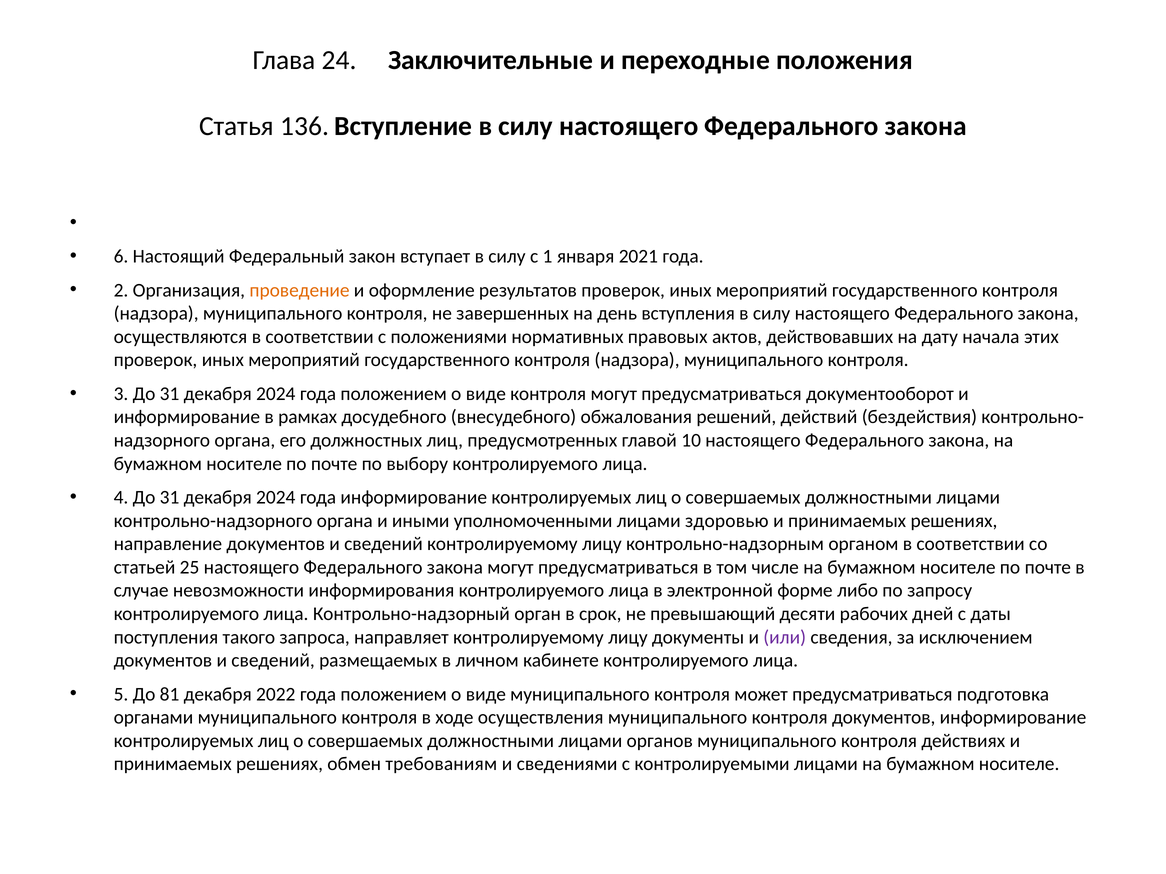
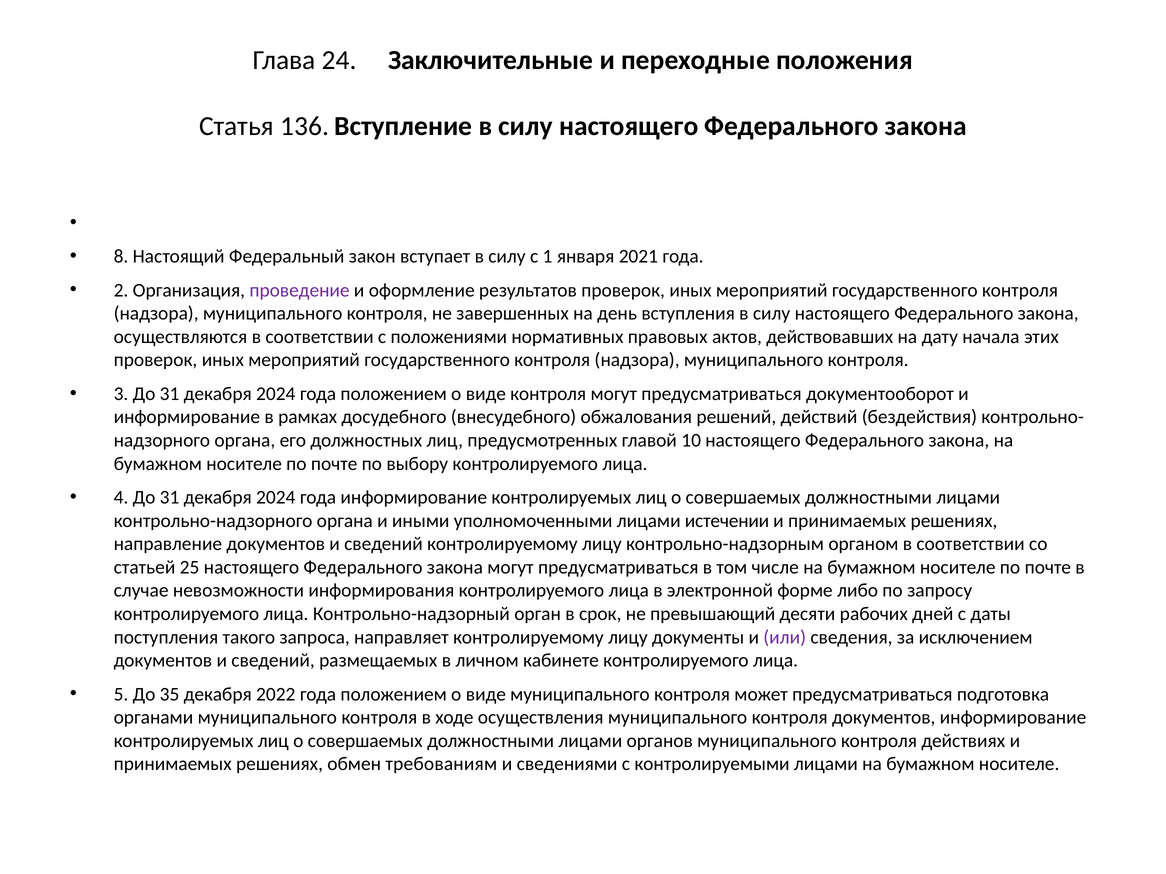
6: 6 -> 8
проведение colour: orange -> purple
здоровью: здоровью -> истечении
81: 81 -> 35
